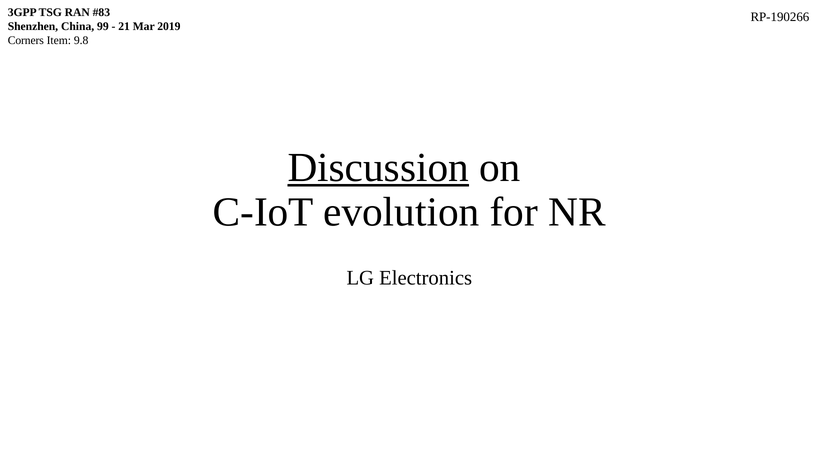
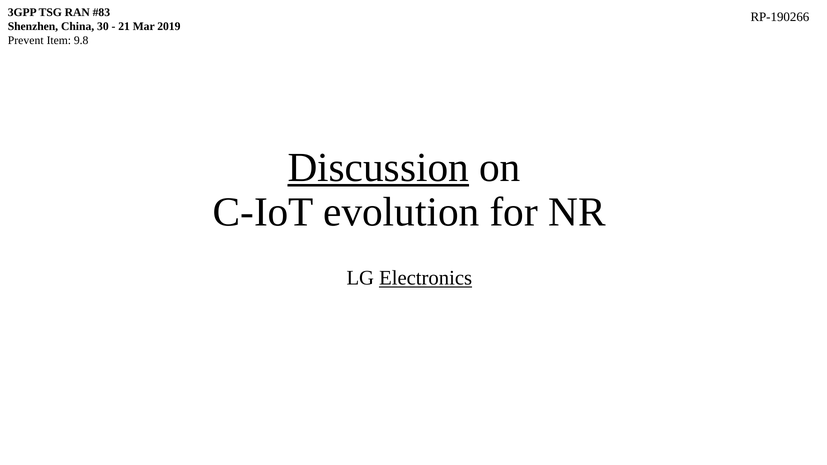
99: 99 -> 30
Corners: Corners -> Prevent
Electronics underline: none -> present
